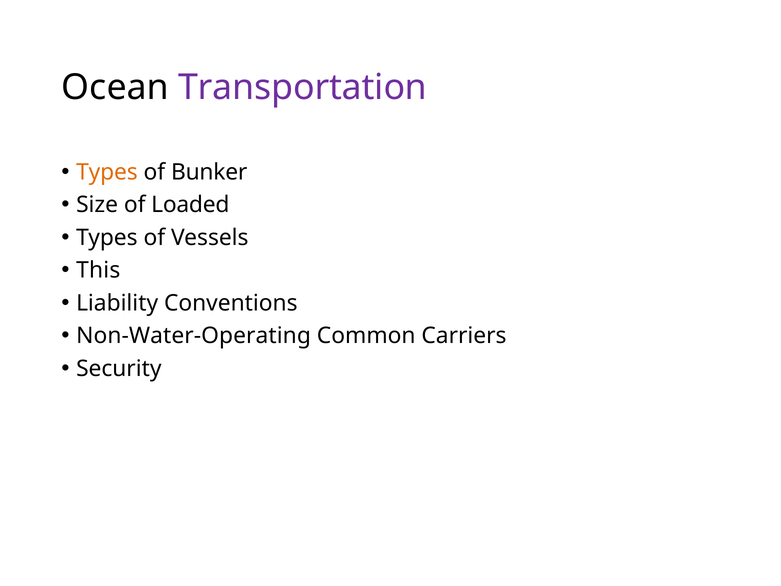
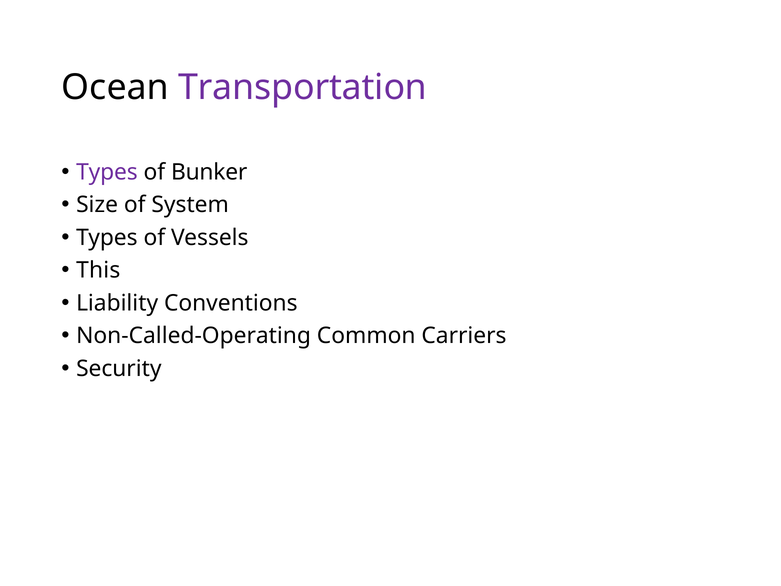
Types at (107, 172) colour: orange -> purple
Loaded: Loaded -> System
Non-Water-Operating: Non-Water-Operating -> Non-Called-Operating
